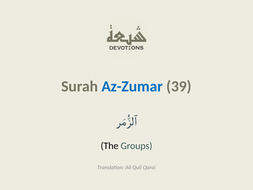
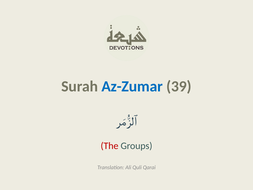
The colour: black -> red
